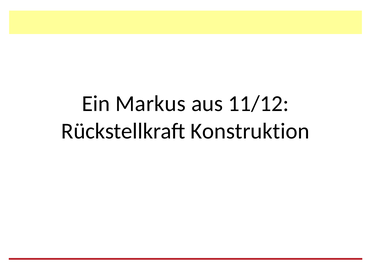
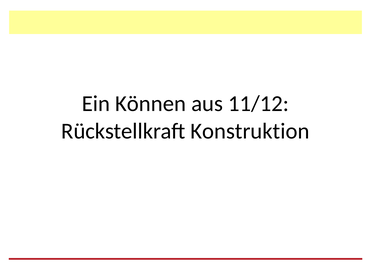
Markus: Markus -> Können
